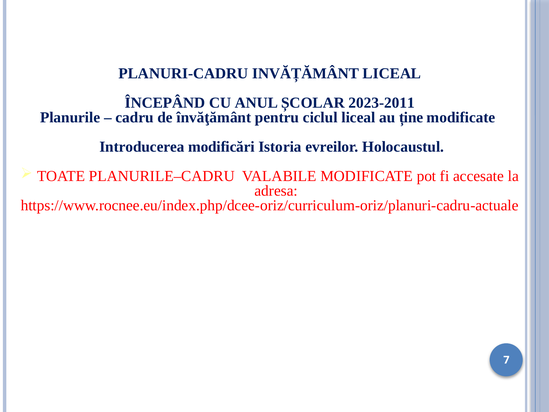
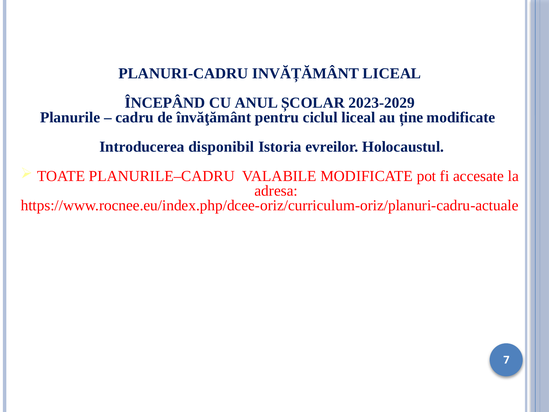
2023-2011: 2023-2011 -> 2023-2029
modificări: modificări -> disponibil
